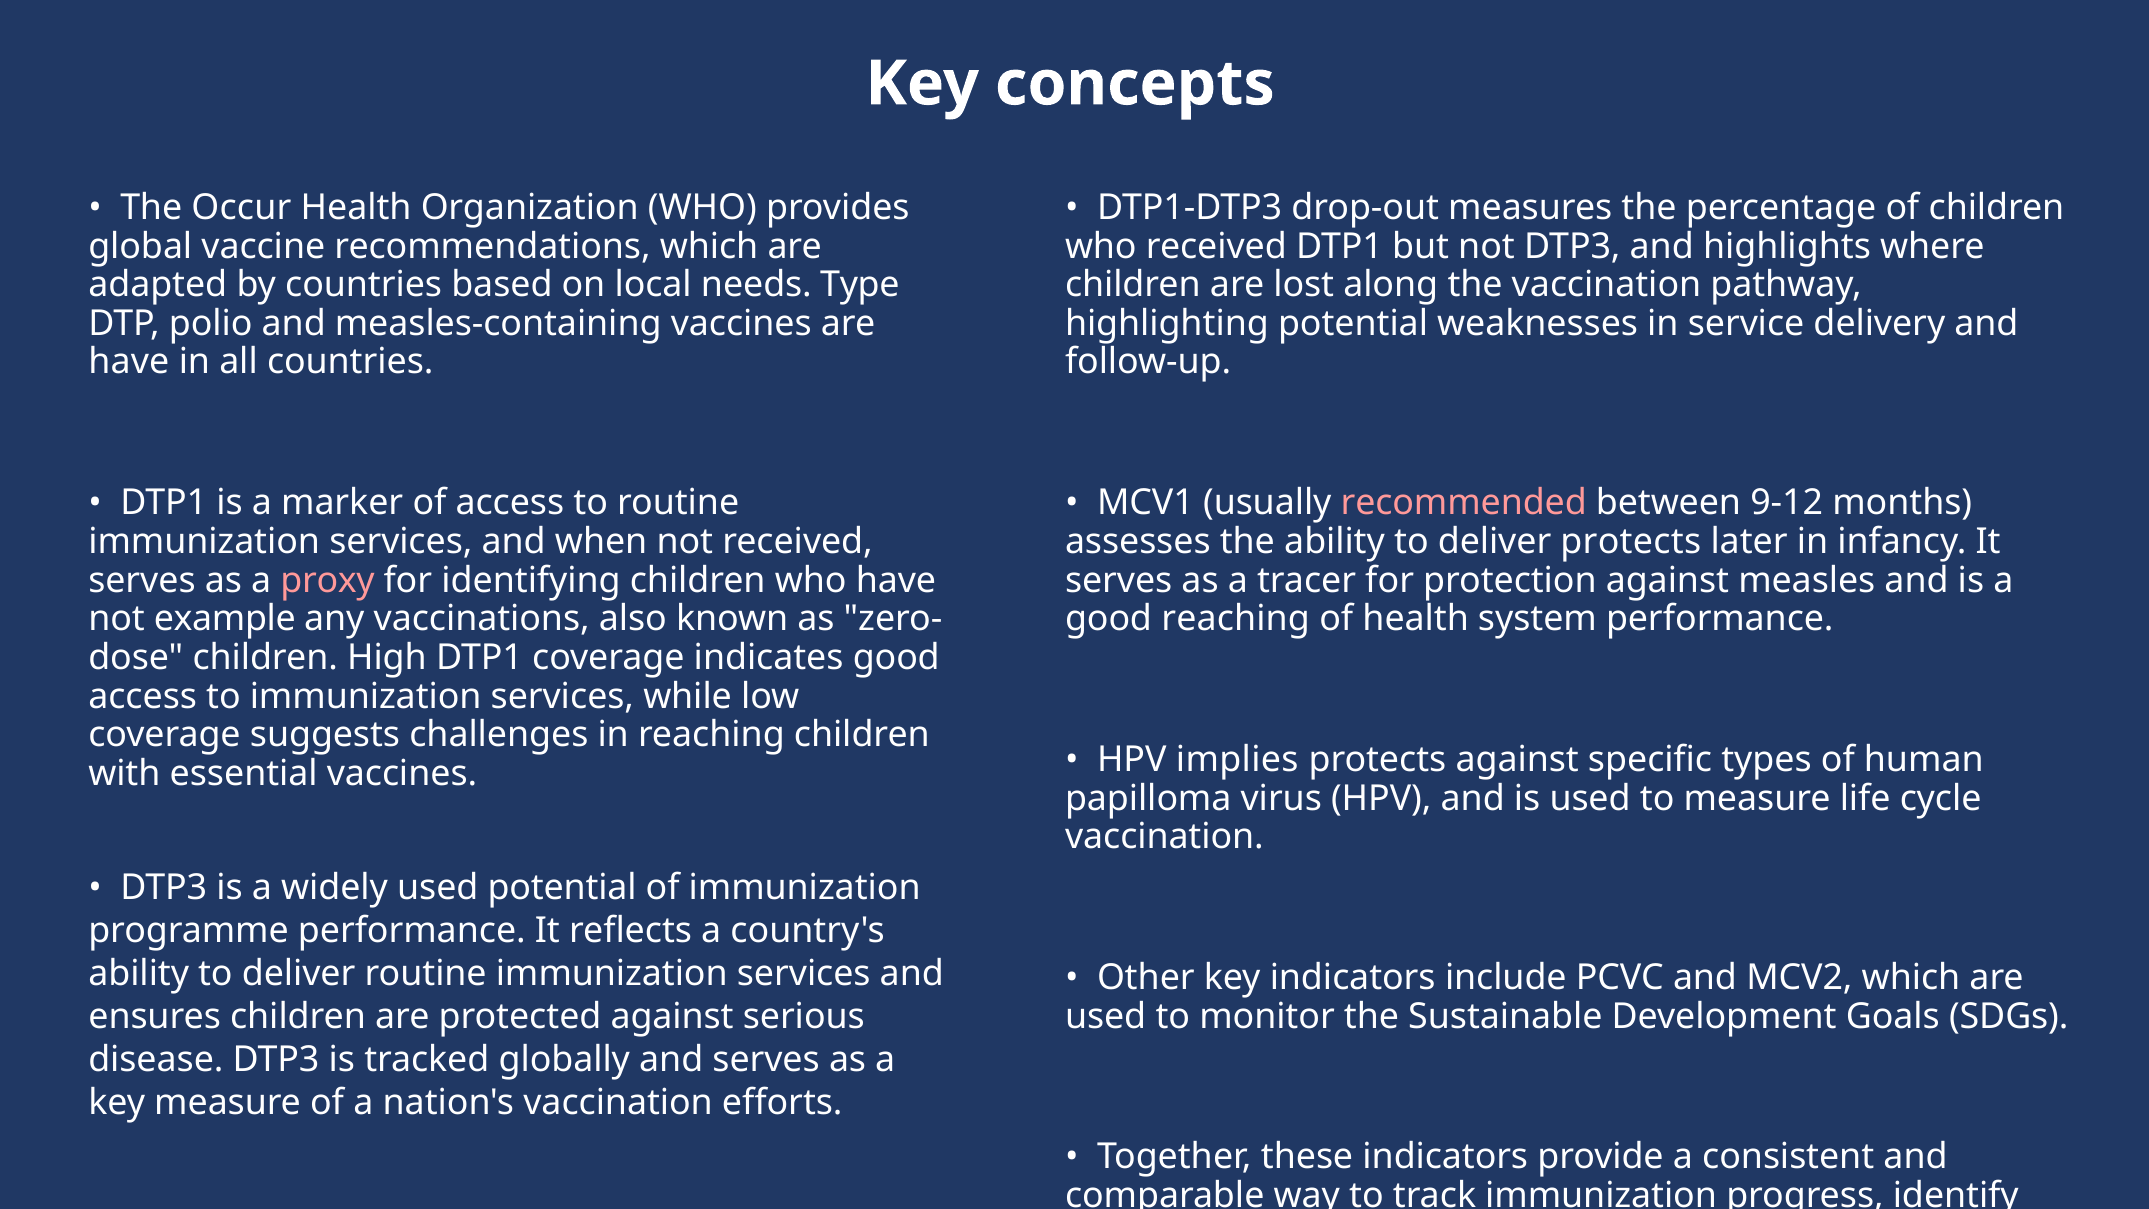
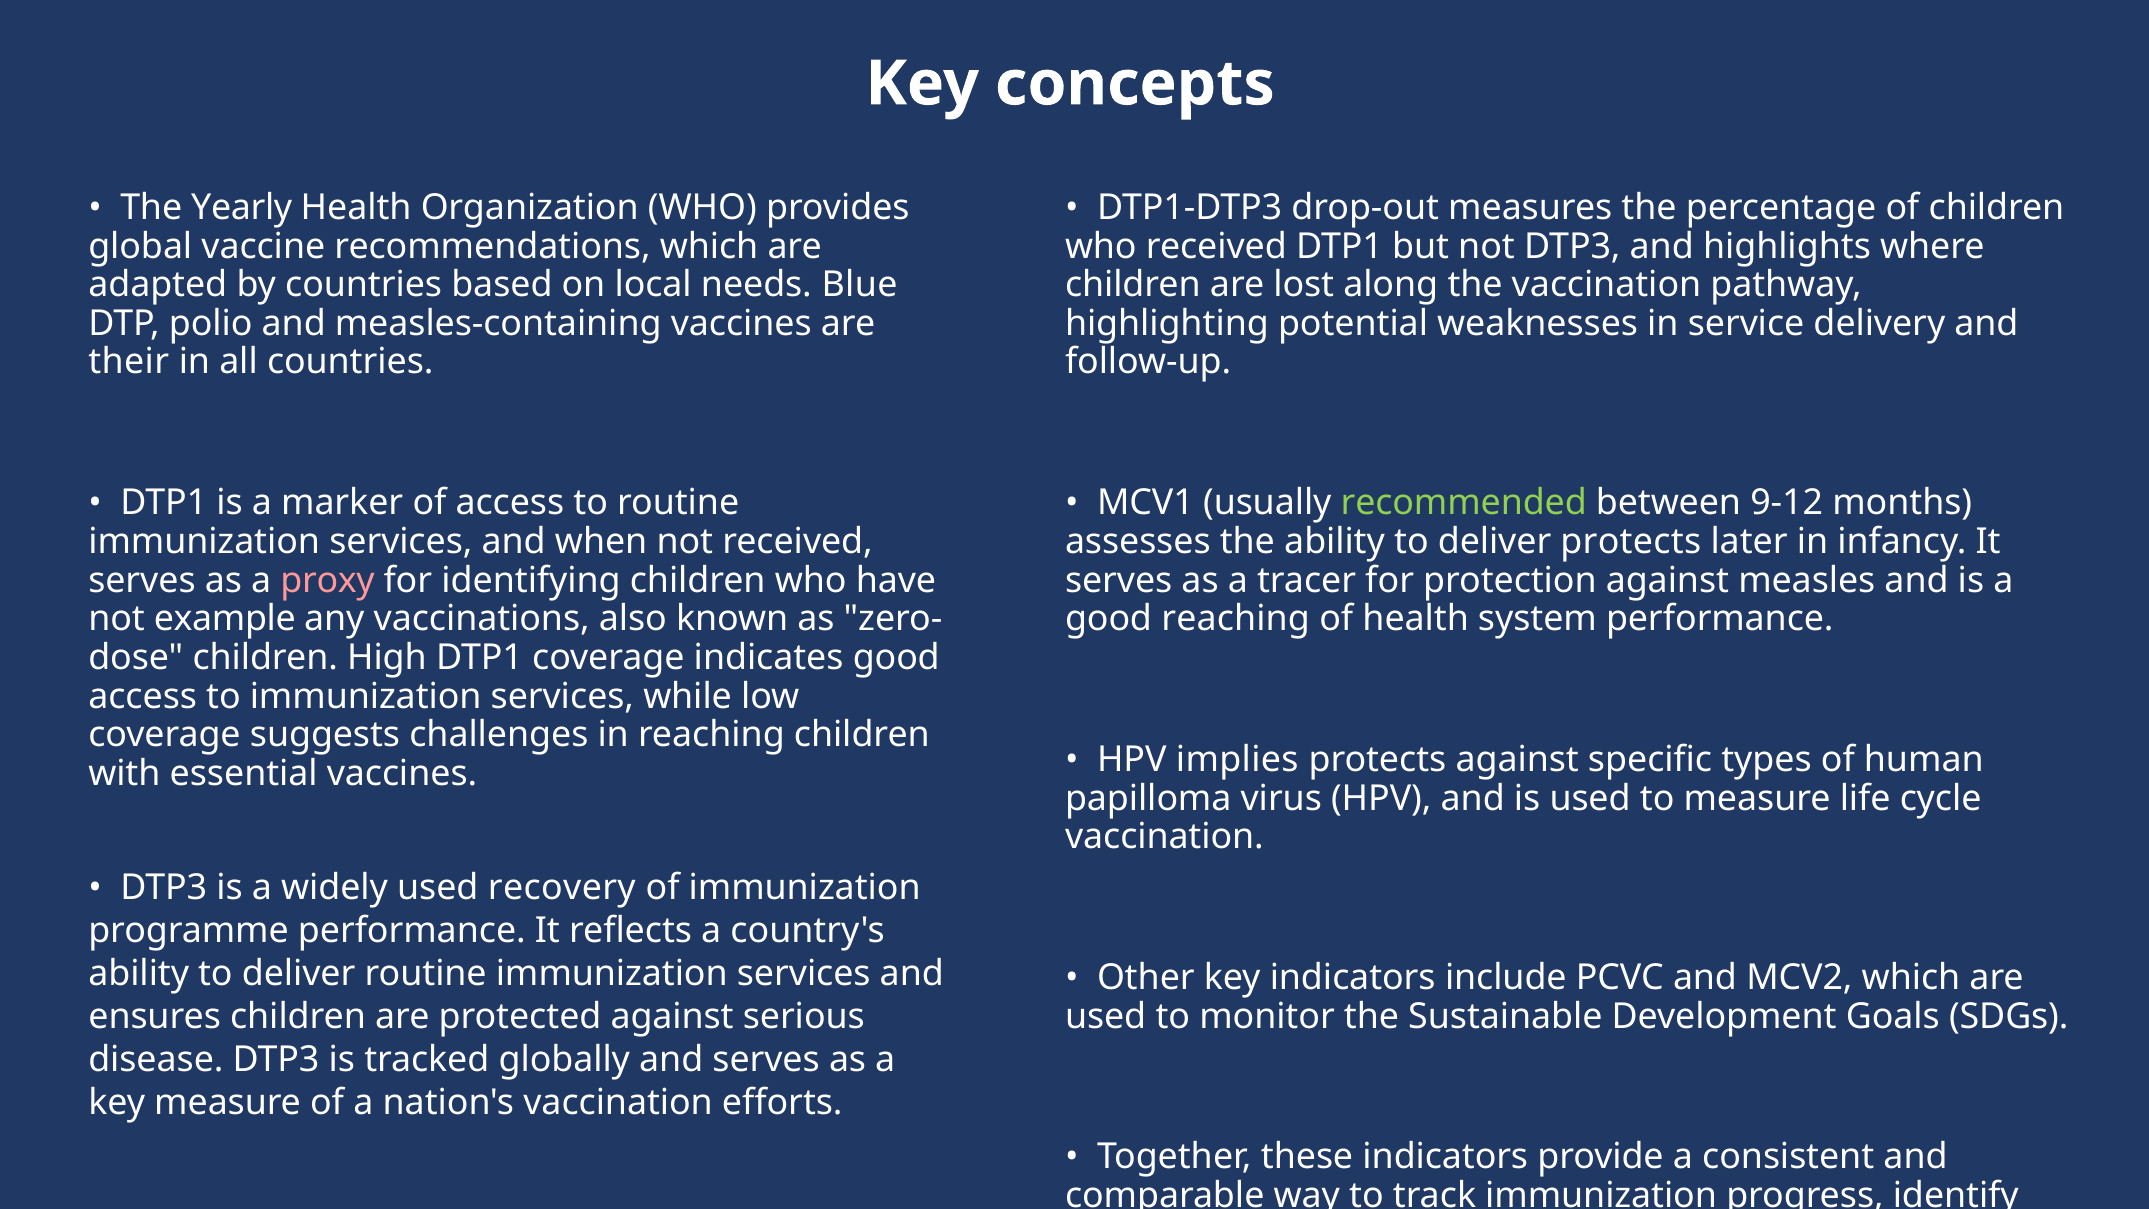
Occur: Occur -> Yearly
Type: Type -> Blue
have at (129, 362): have -> their
recommended colour: pink -> light green
used potential: potential -> recovery
